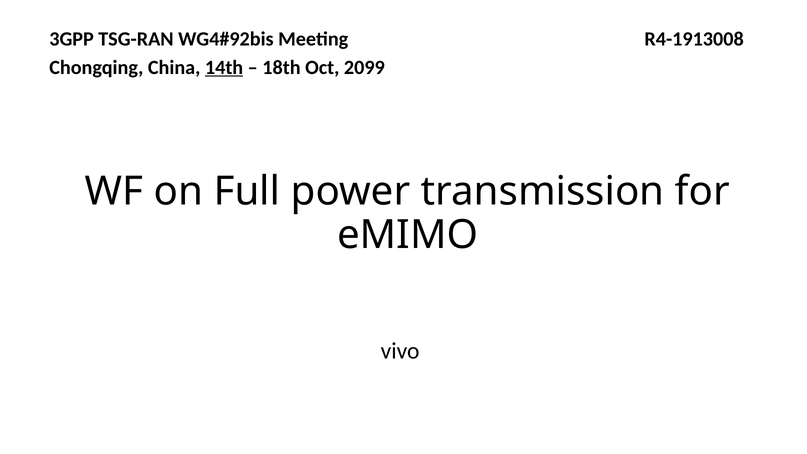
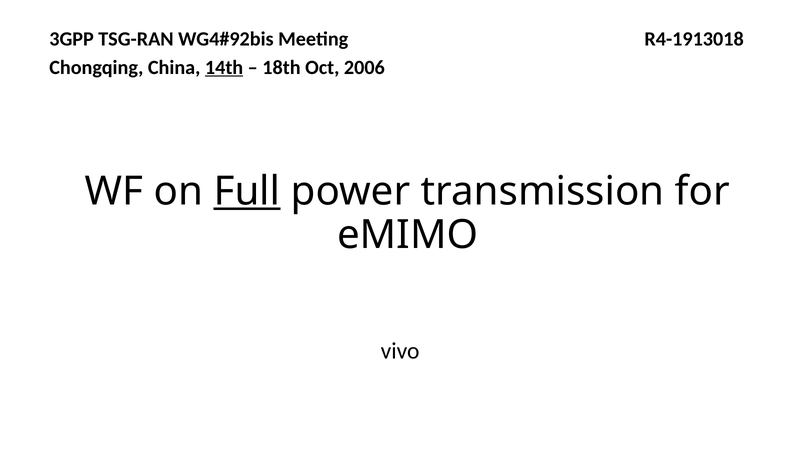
R4-1913008: R4-1913008 -> R4-1913018
2099: 2099 -> 2006
Full underline: none -> present
